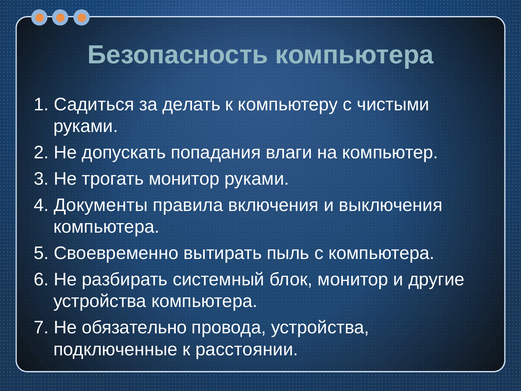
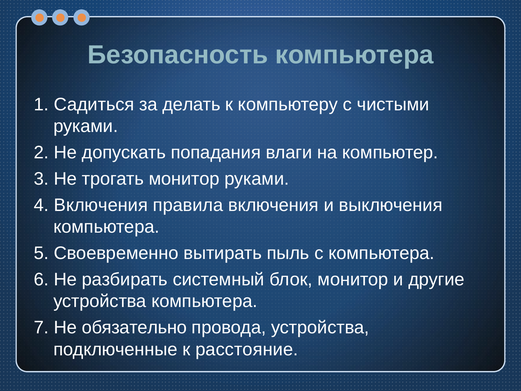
4 Документы: Документы -> Включения
расстоянии: расстоянии -> расстояние
